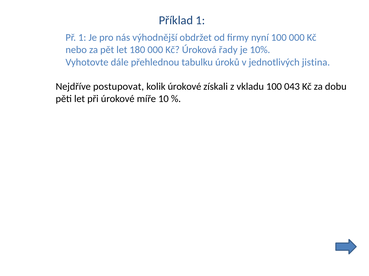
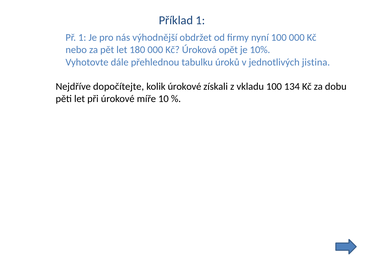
řady: řady -> opět
postupovat: postupovat -> dopočítejte
043: 043 -> 134
